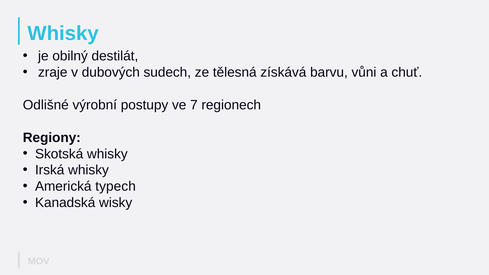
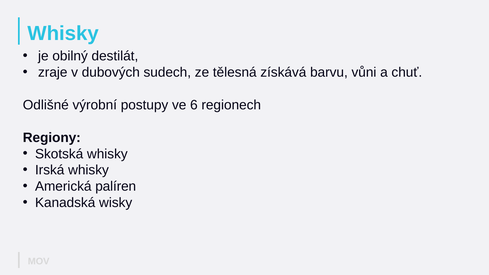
7: 7 -> 6
typech: typech -> palíren
